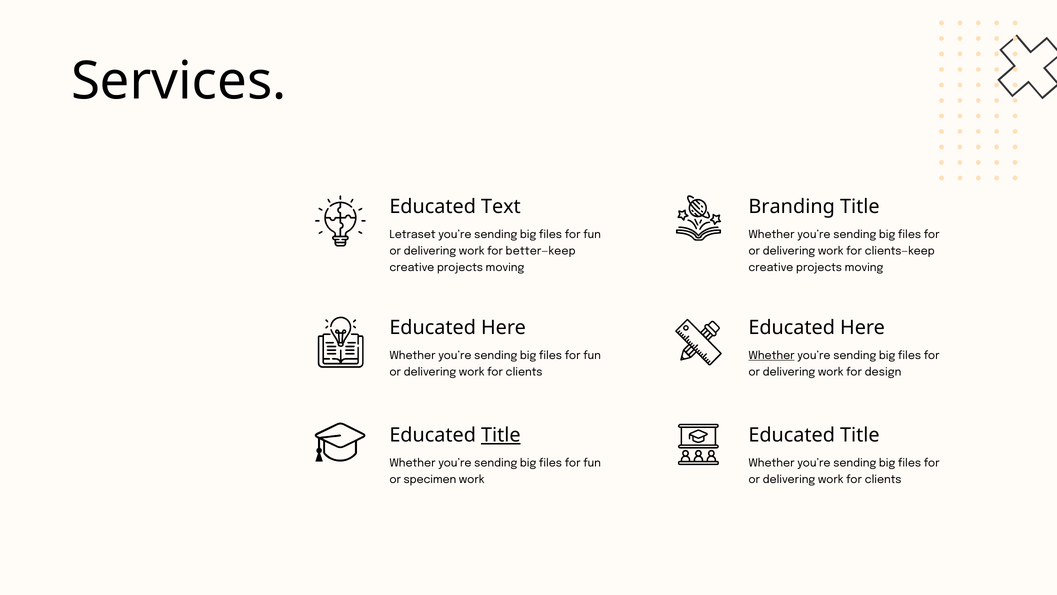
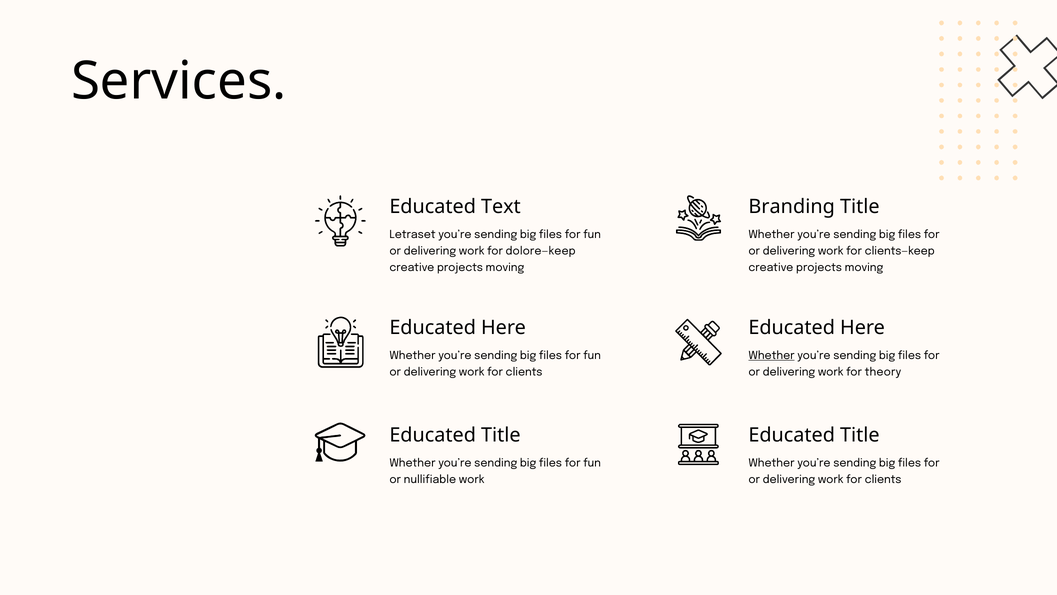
better—keep: better—keep -> dolore—keep
design: design -> theory
Title at (501, 435) underline: present -> none
specimen: specimen -> nullifiable
